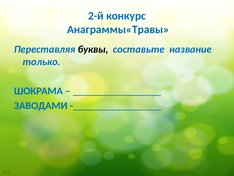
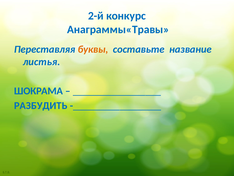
буквы colour: black -> orange
только: только -> листья
ЗАВОДАМИ: ЗАВОДАМИ -> РАЗБУДИТЬ
